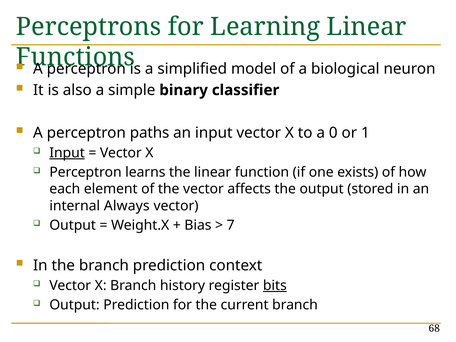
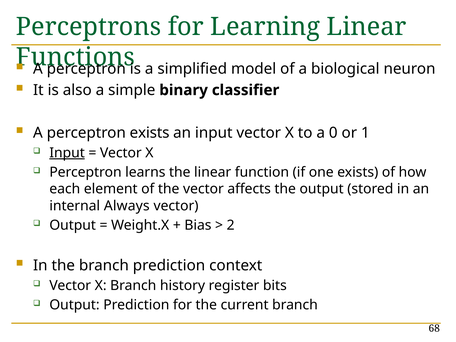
perceptron paths: paths -> exists
7: 7 -> 2
bits underline: present -> none
